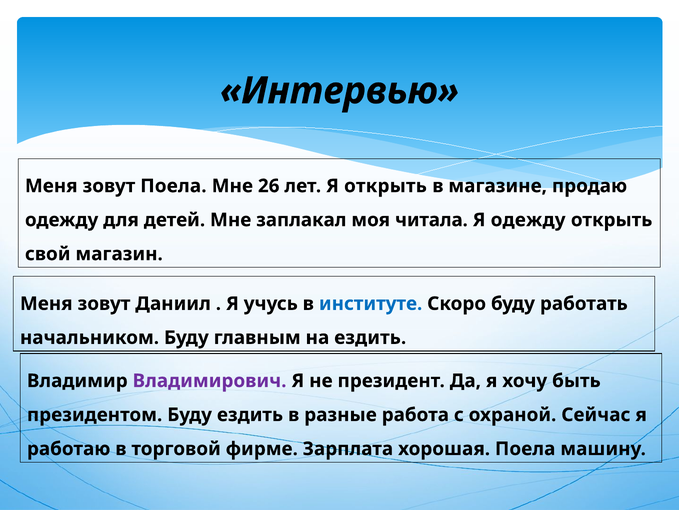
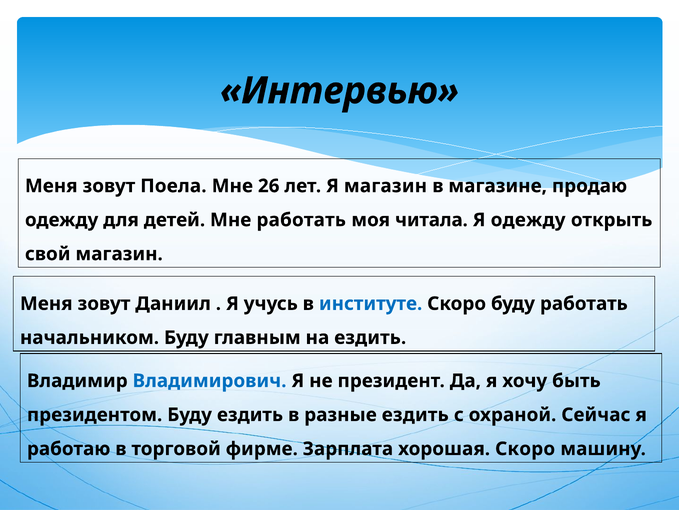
Я открыть: открыть -> магазин
Мне заплакал: заплакал -> работать
Владимирович colour: purple -> blue
разные работа: работа -> ездить
хорошая Поела: Поела -> Скоро
